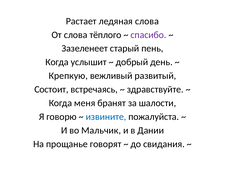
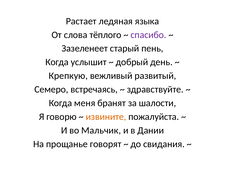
ледяная слова: слова -> языка
Состоит: Состоит -> Семеро
извините colour: blue -> orange
